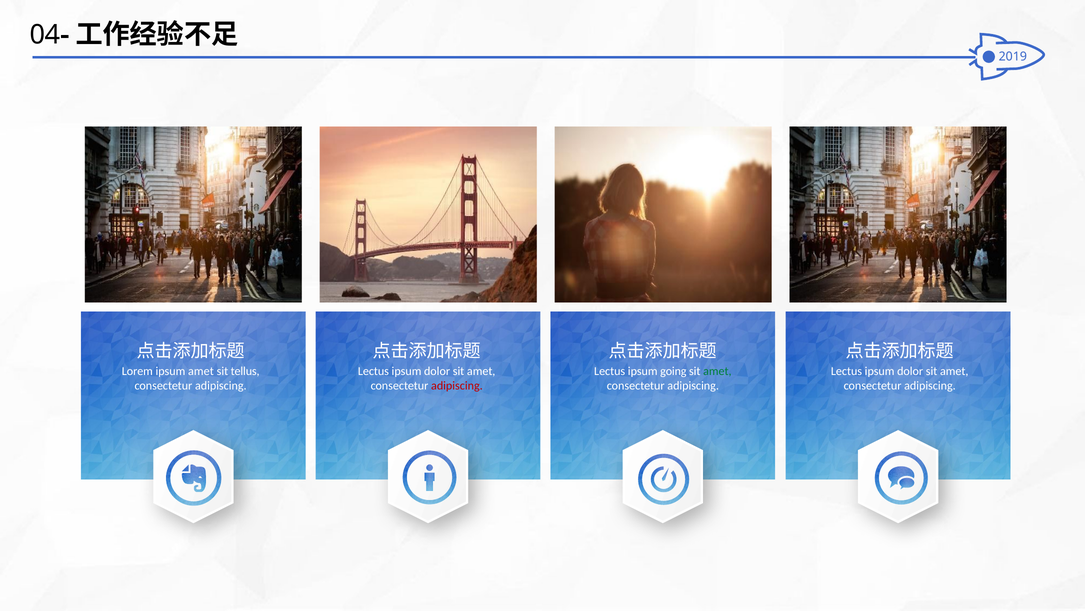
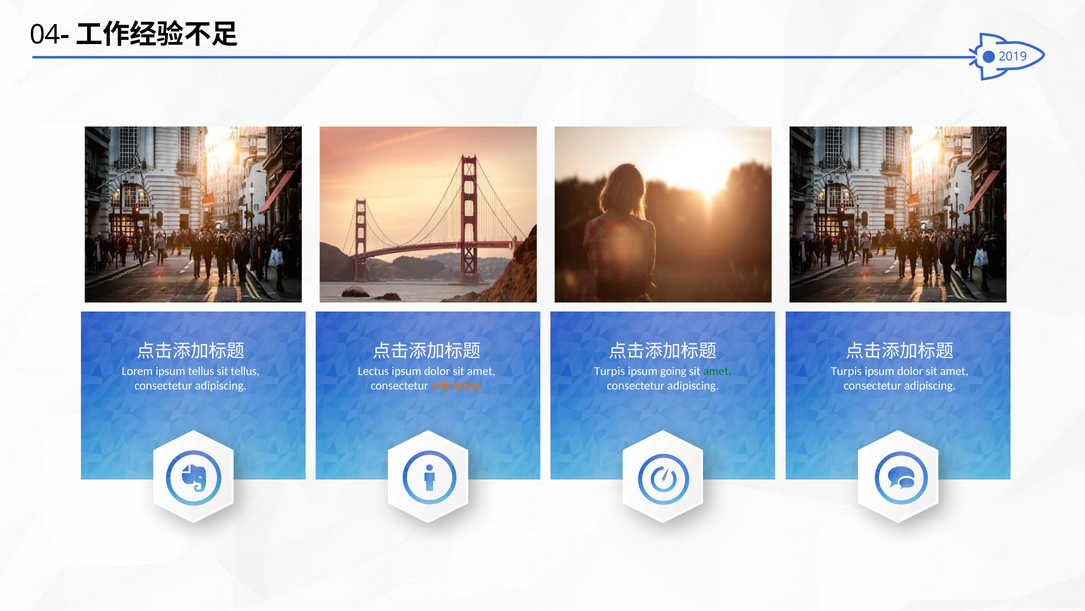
ipsum amet: amet -> tellus
Lectus at (610, 371): Lectus -> Turpis
Lectus at (846, 371): Lectus -> Turpis
adipiscing at (457, 385) colour: red -> orange
